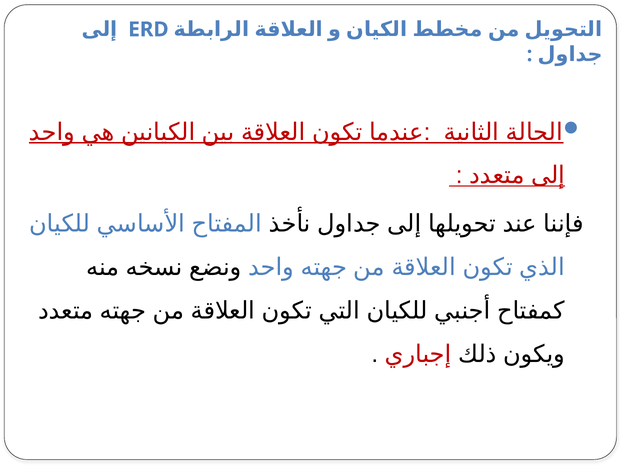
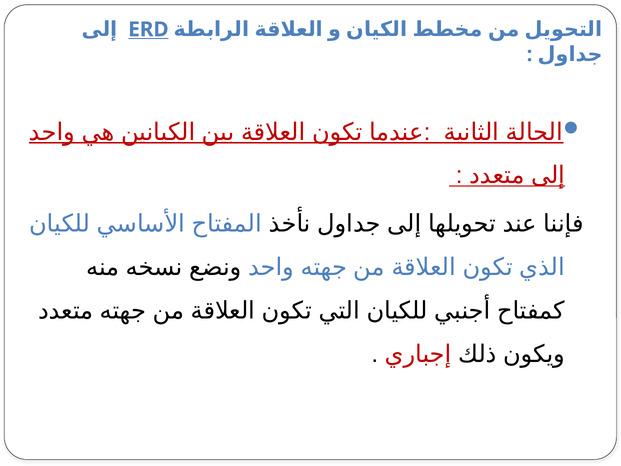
ERD underline: none -> present
